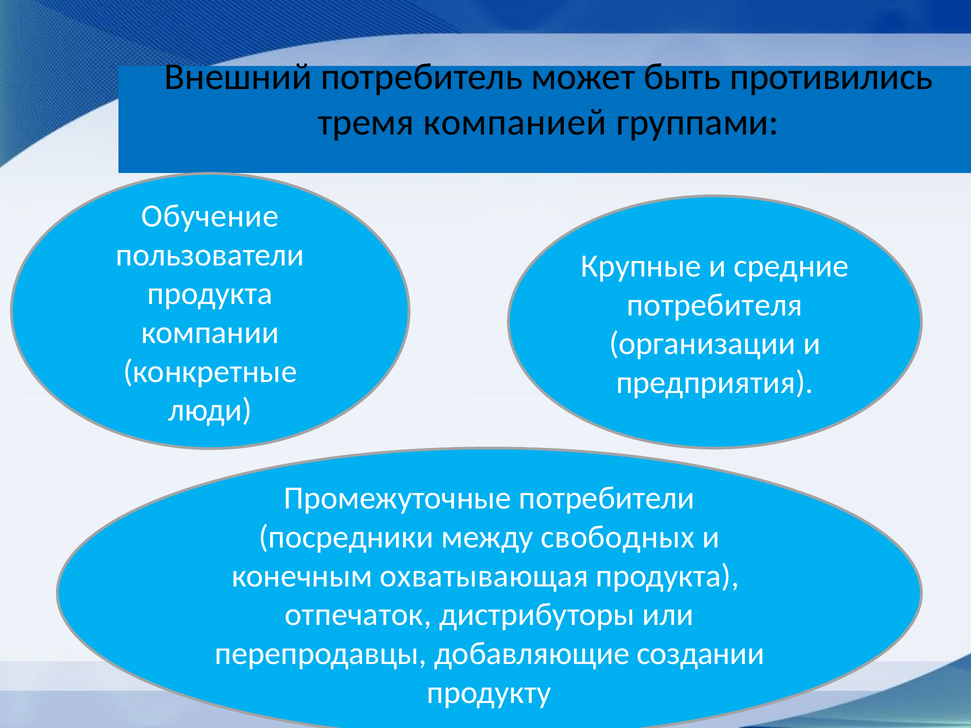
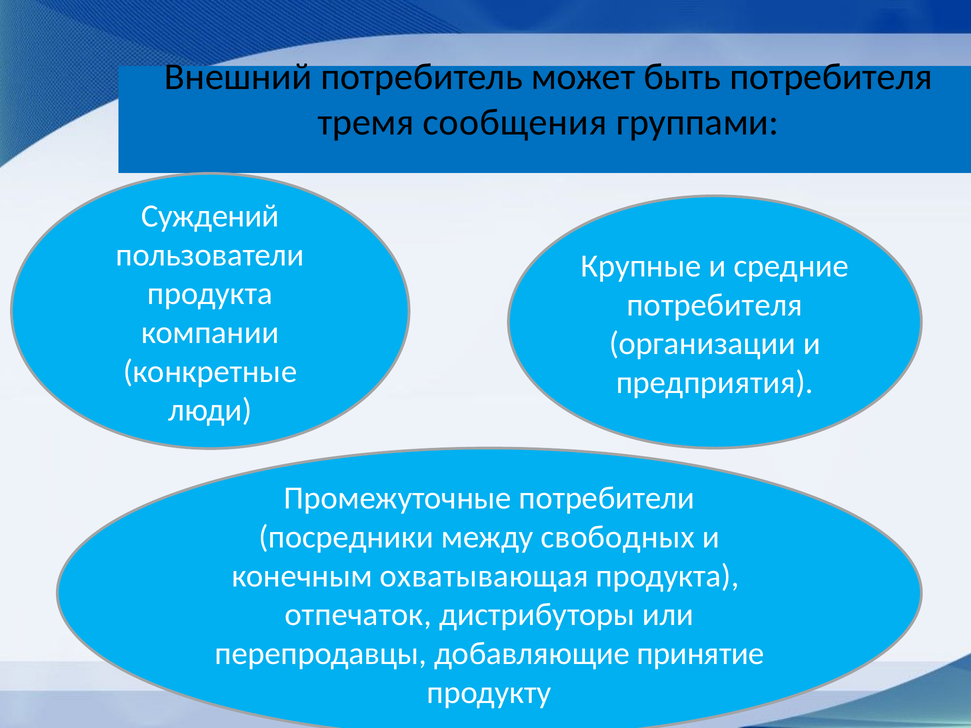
быть противились: противились -> потребителя
компанией: компанией -> сообщения
Обучение: Обучение -> Суждений
создании: создании -> принятие
